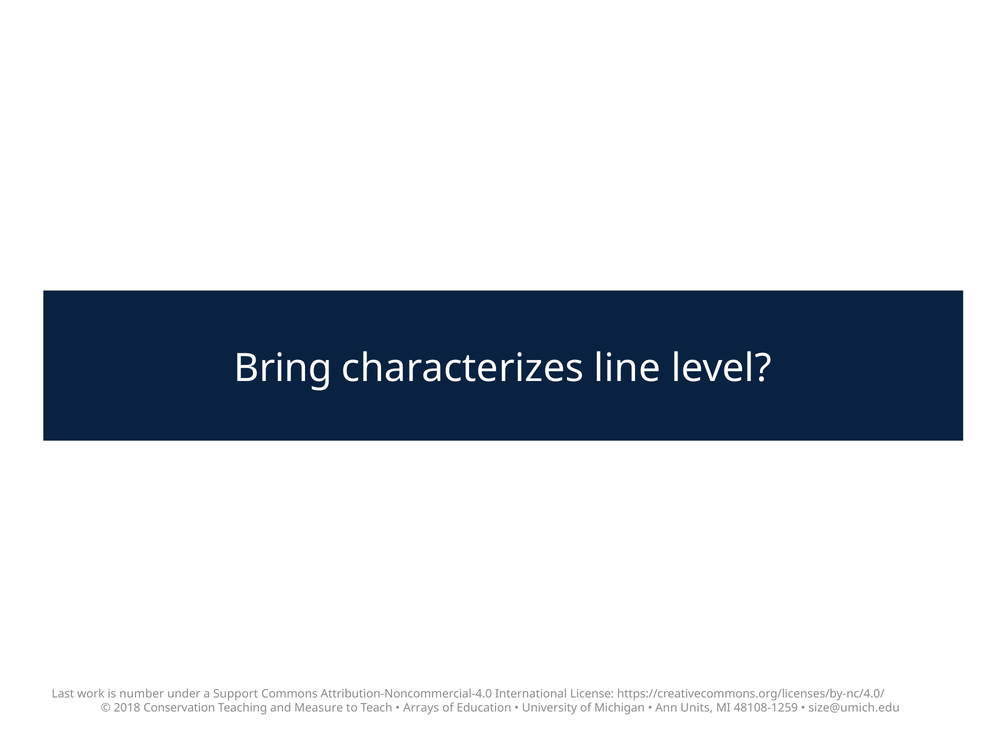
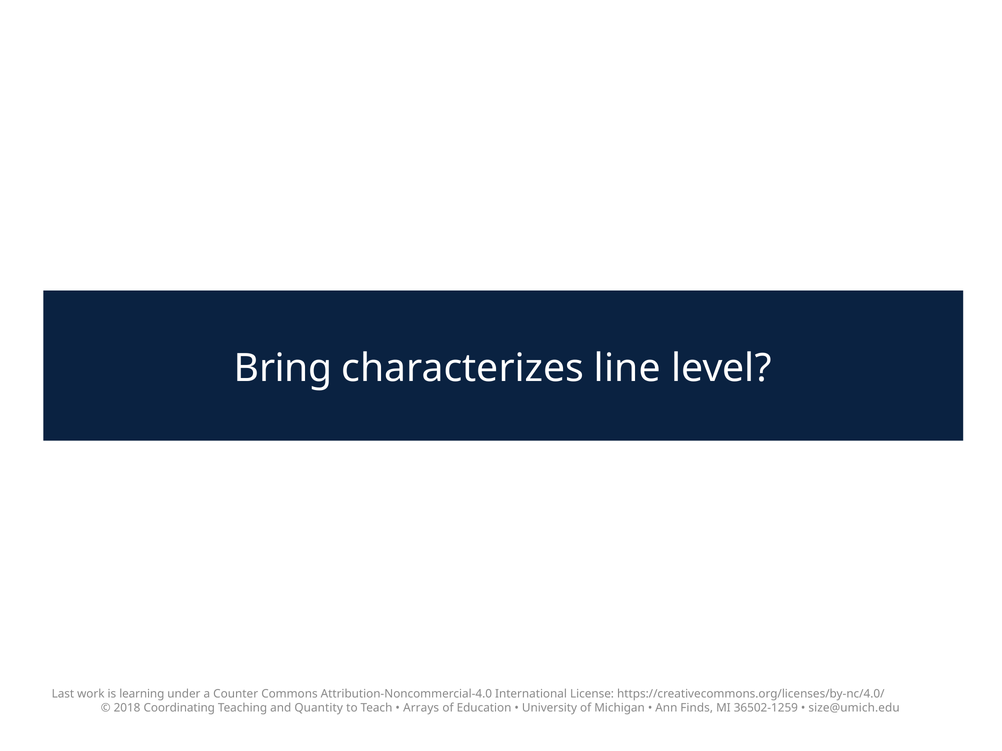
number: number -> learning
Support: Support -> Counter
Conservation: Conservation -> Coordinating
Measure: Measure -> Quantity
Units: Units -> Finds
48108-1259: 48108-1259 -> 36502-1259
